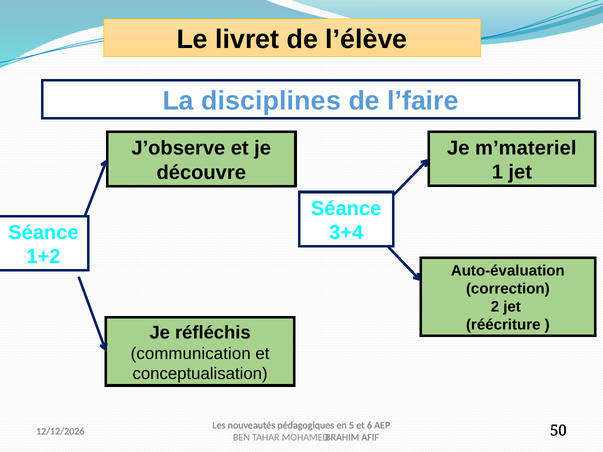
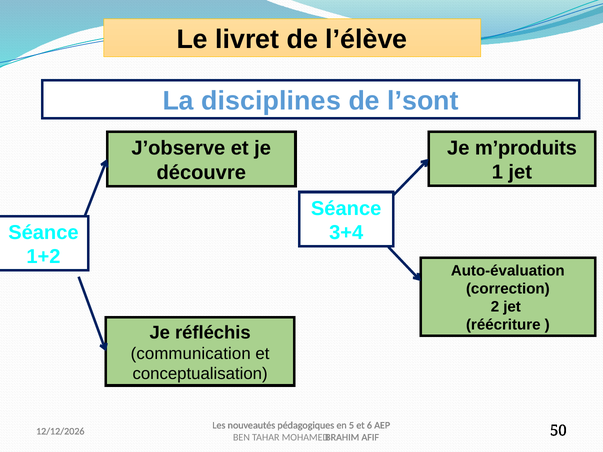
l’faire: l’faire -> l’sont
m’materiel: m’materiel -> m’produits
